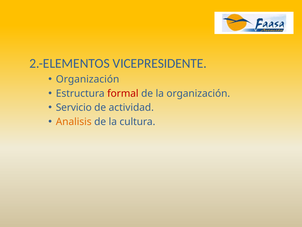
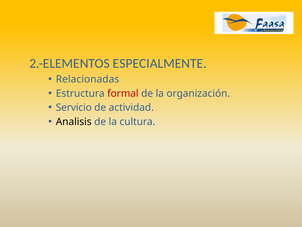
VICEPRESIDENTE: VICEPRESIDENTE -> ESPECIALMENTE
Organización at (88, 79): Organización -> Relacionadas
Analisis colour: orange -> black
